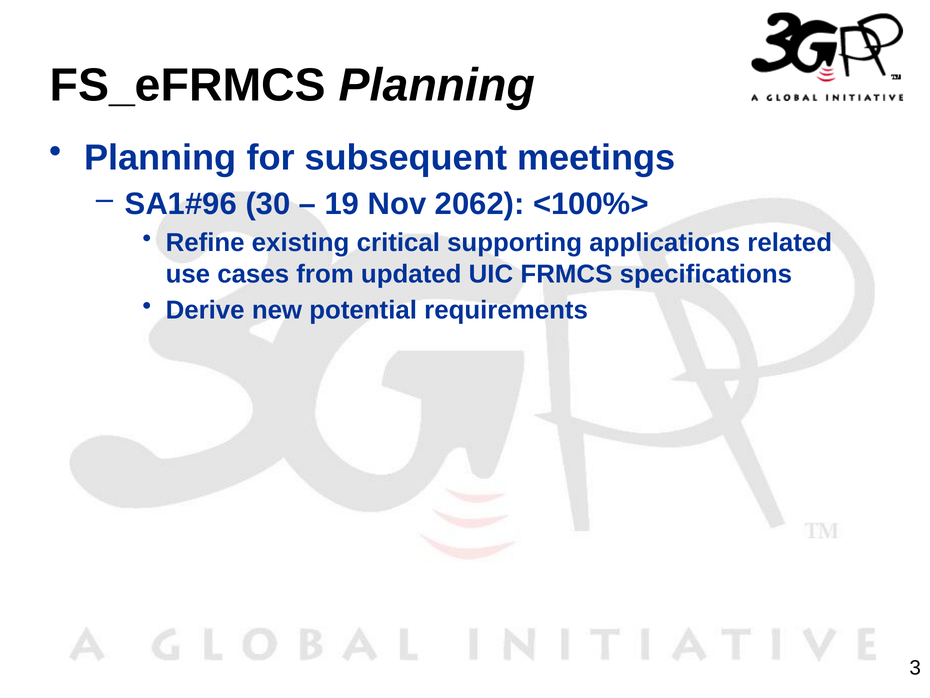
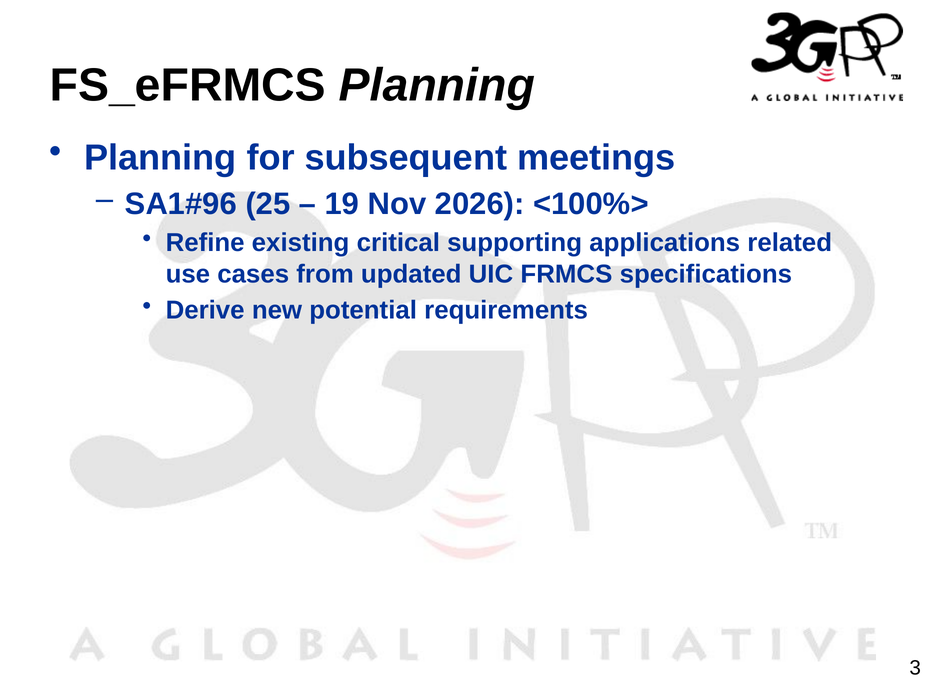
30: 30 -> 25
2062: 2062 -> 2026
